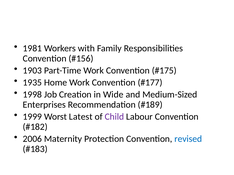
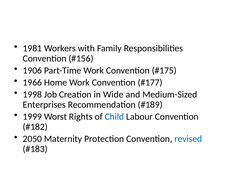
1903: 1903 -> 1906
1935: 1935 -> 1966
Latest: Latest -> Rights
Child colour: purple -> blue
2006: 2006 -> 2050
